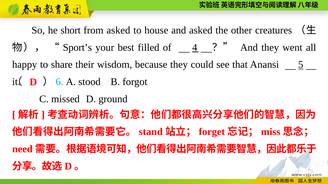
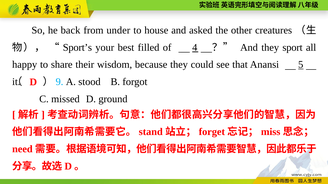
short: short -> back
from asked: asked -> under
went: went -> sport
6: 6 -> 9
